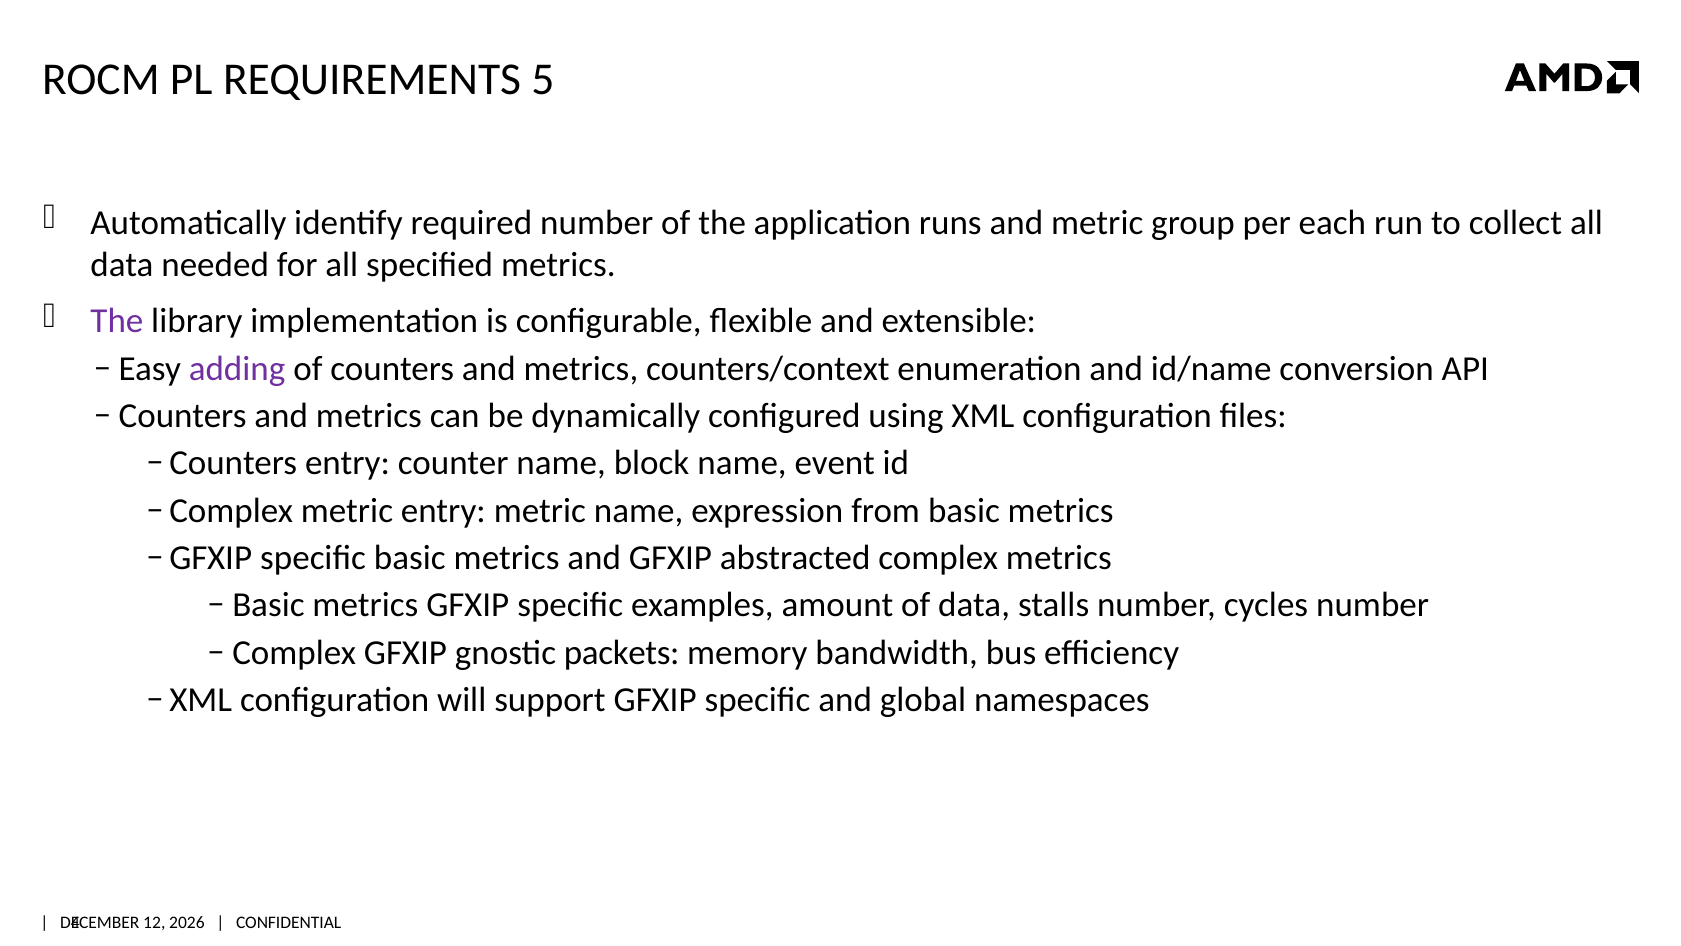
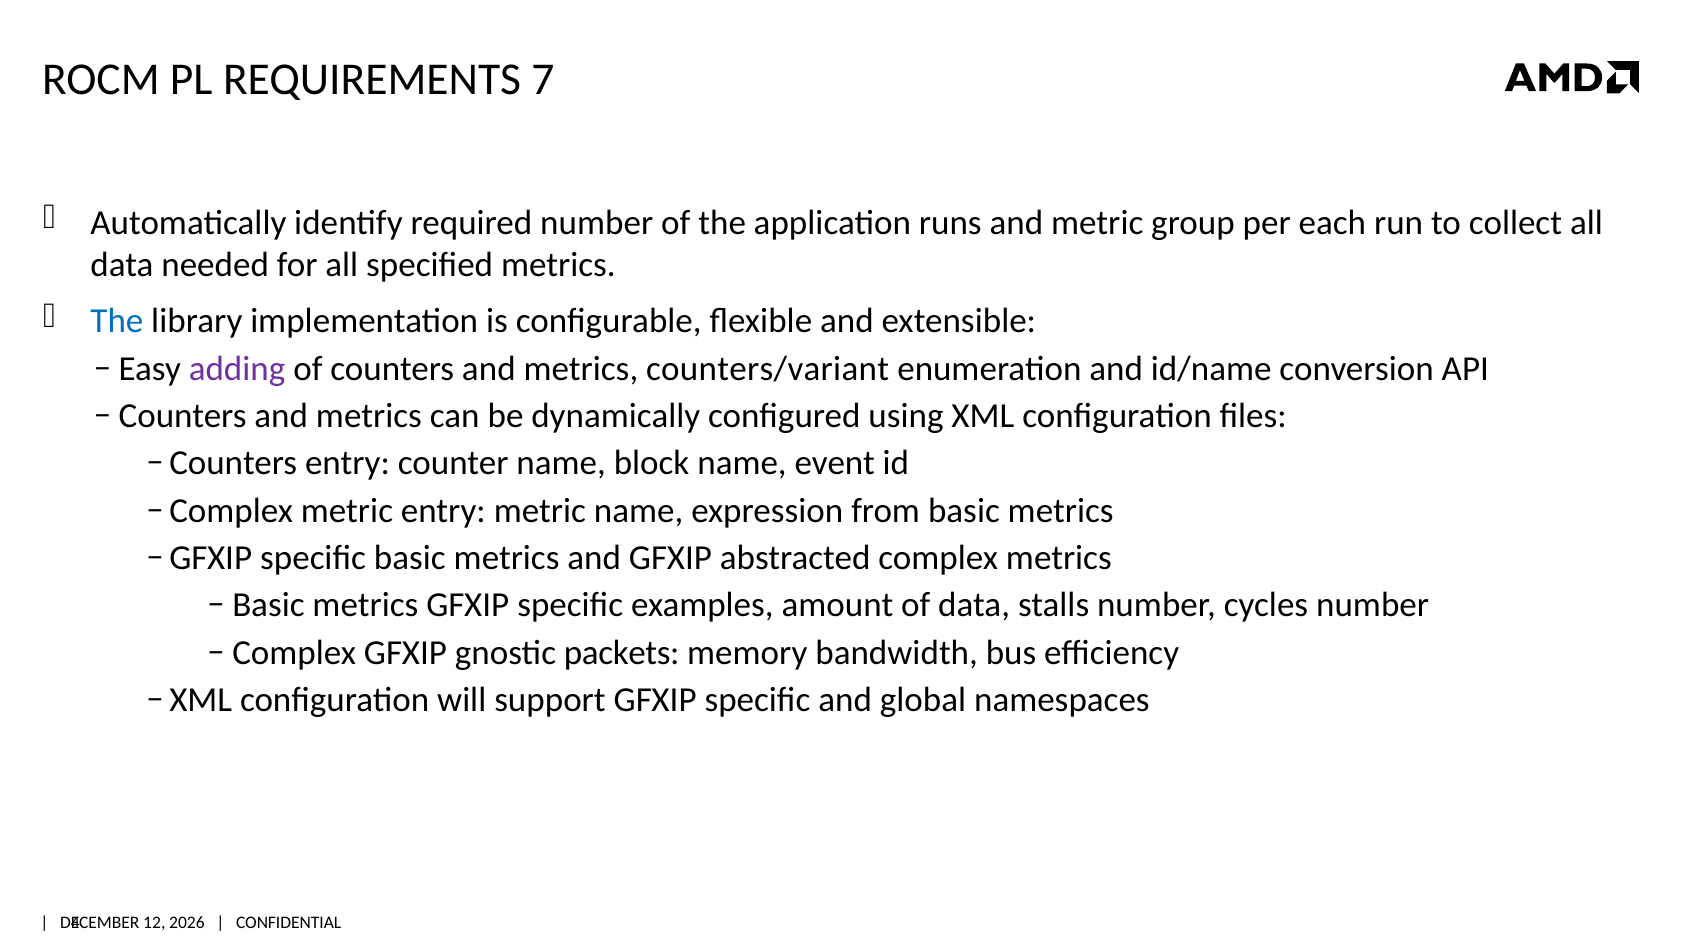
5: 5 -> 7
The at (117, 321) colour: purple -> blue
counters/context: counters/context -> counters/variant
